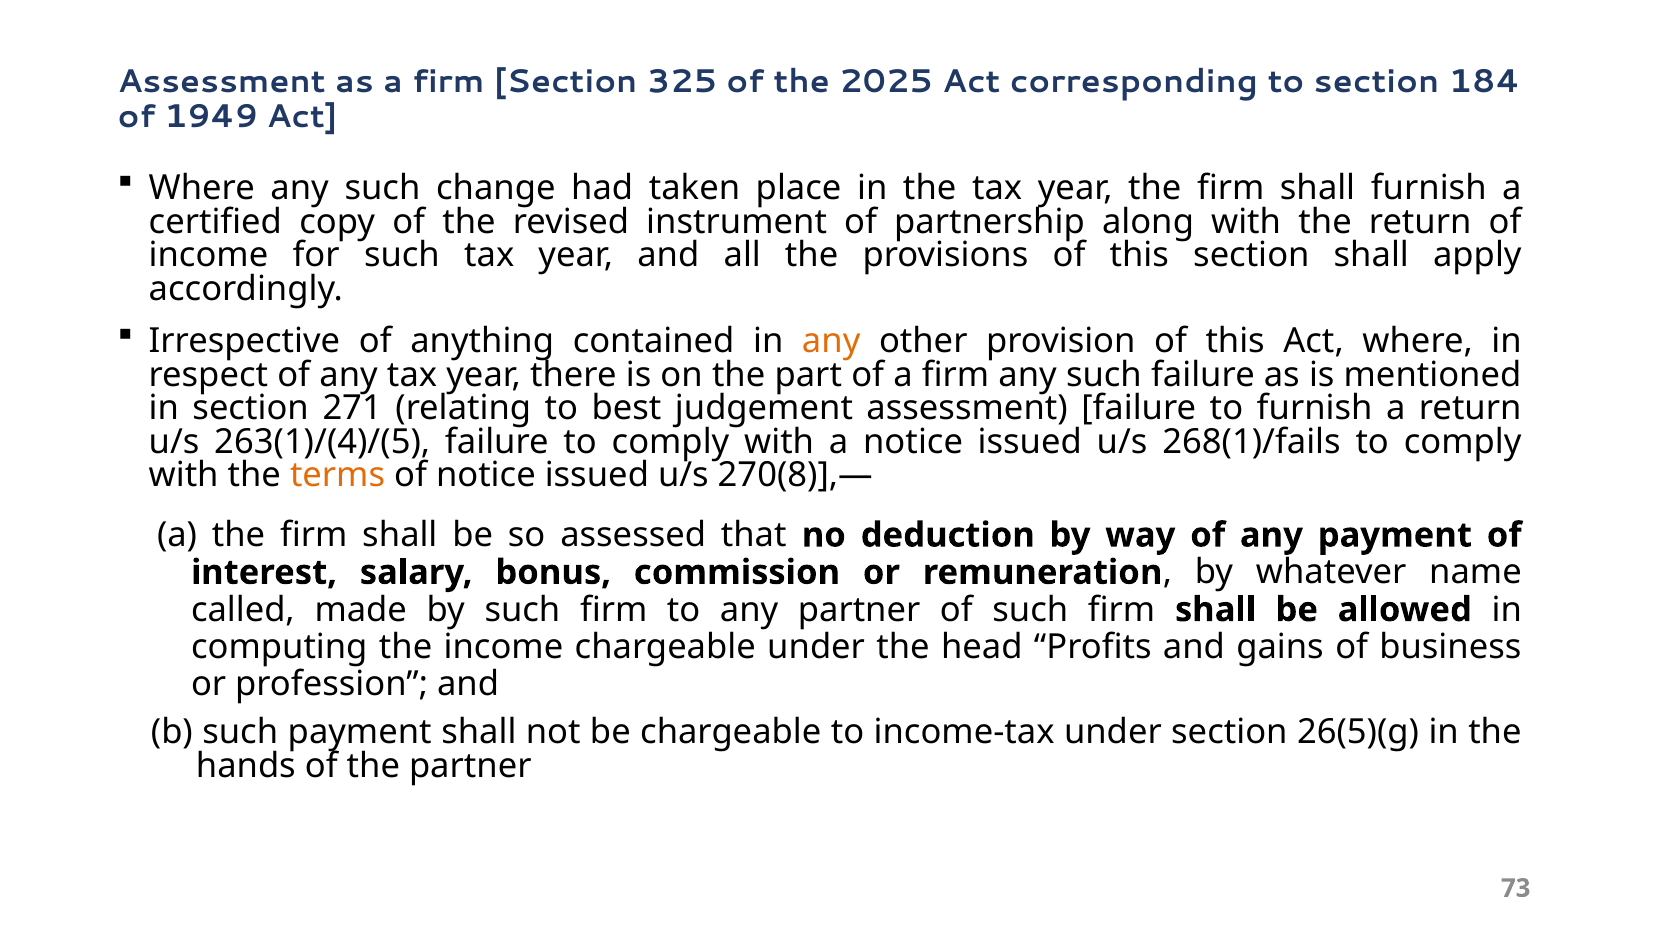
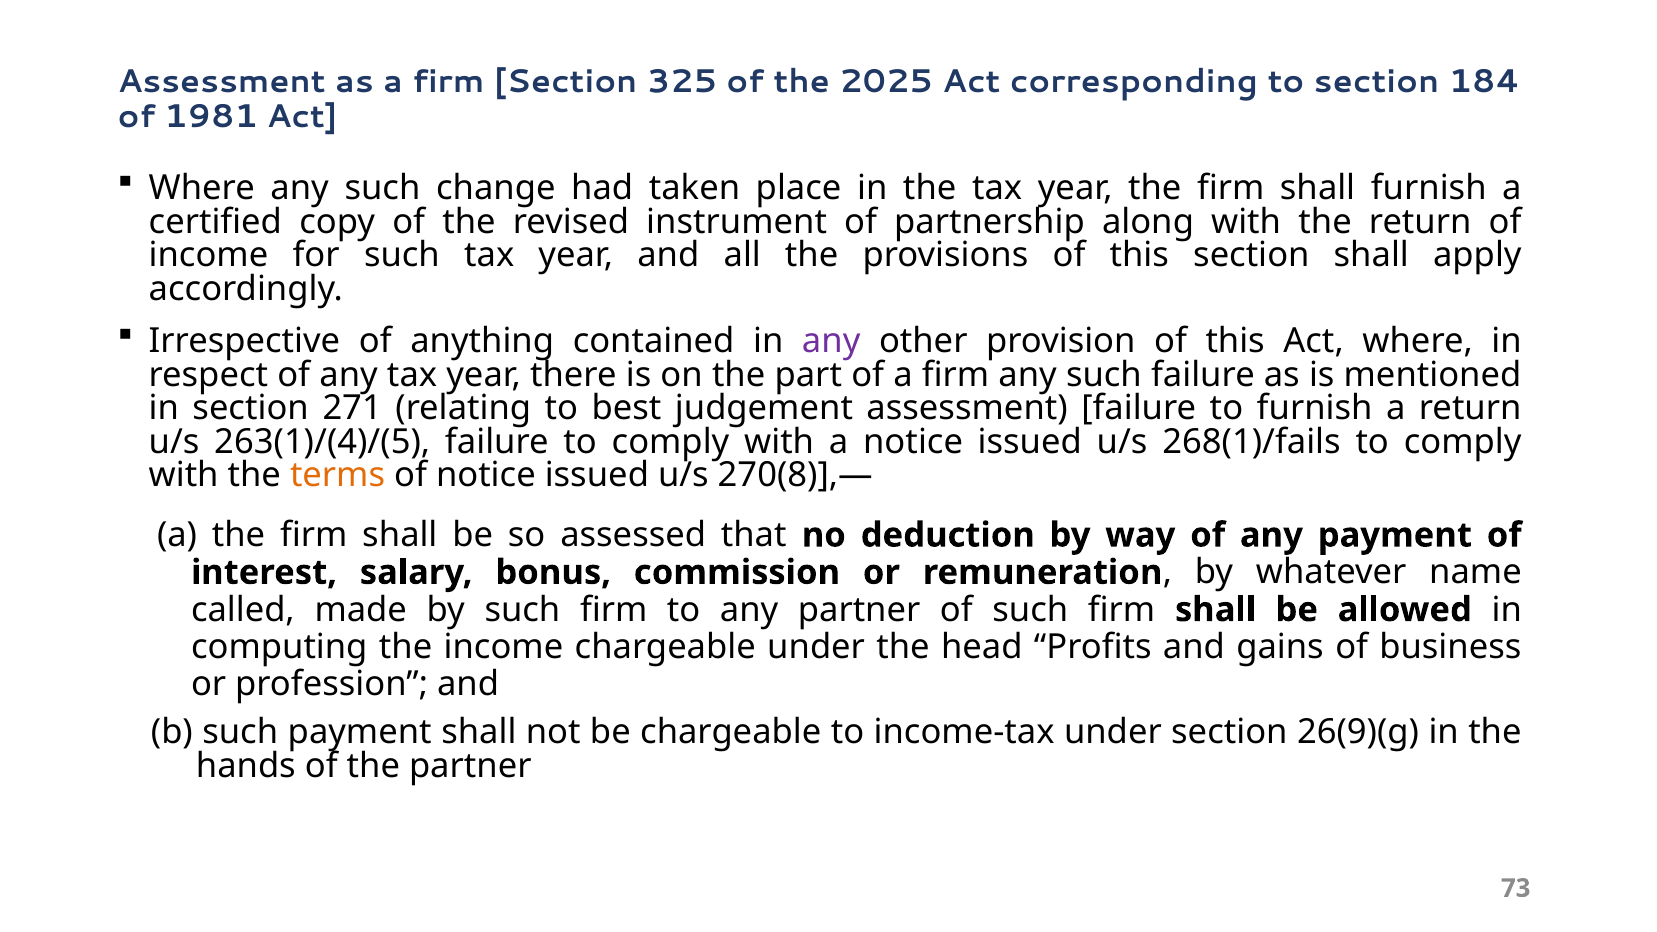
1949: 1949 -> 1981
any at (831, 341) colour: orange -> purple
26(5)(g: 26(5)(g -> 26(9)(g
